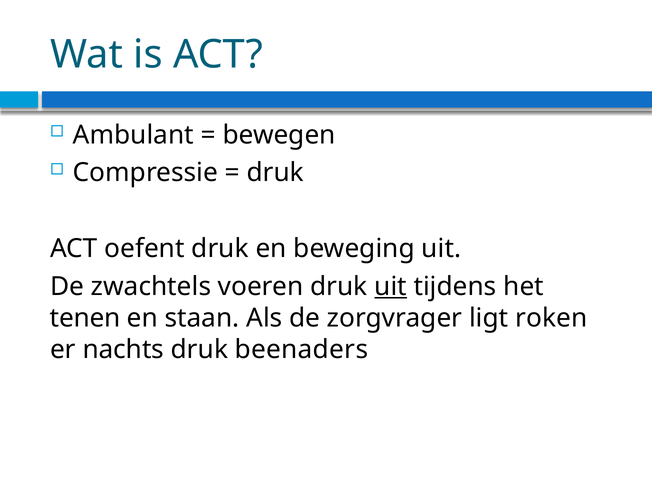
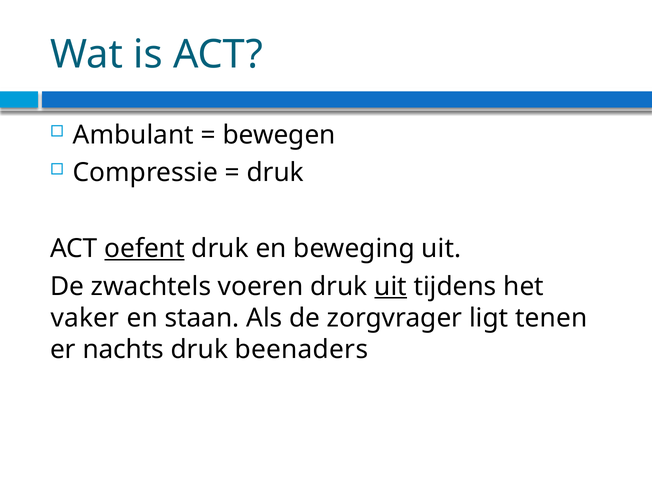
oefent underline: none -> present
tenen: tenen -> vaker
roken: roken -> tenen
